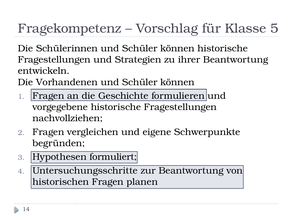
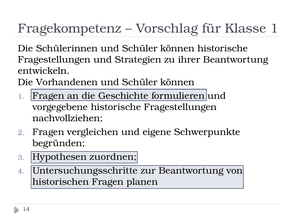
Klasse 5: 5 -> 1
formuliert: formuliert -> zuordnen
